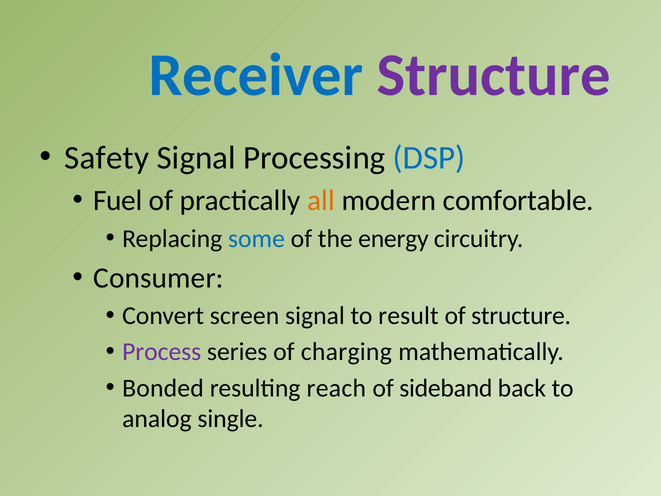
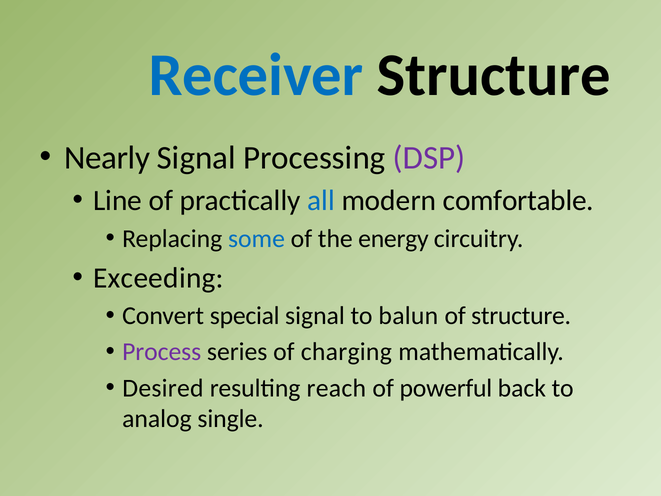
Structure at (494, 75) colour: purple -> black
Safety: Safety -> Nearly
DSP colour: blue -> purple
Fuel: Fuel -> Line
all colour: orange -> blue
Consumer: Consumer -> Exceeding
screen: screen -> special
result: result -> balun
Bonded: Bonded -> Desired
sideband: sideband -> powerful
